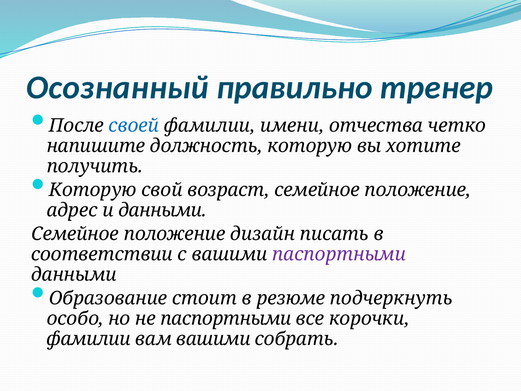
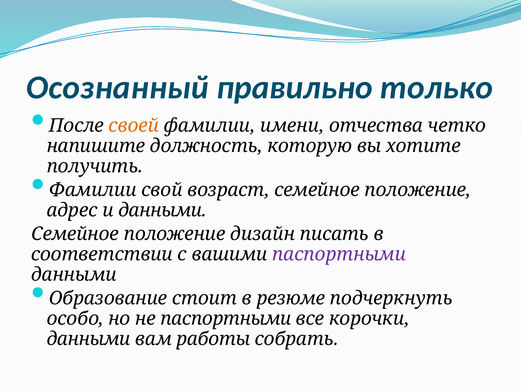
тренер: тренер -> только
своей colour: blue -> orange
Которую at (93, 190): Которую -> Фамилии
фамилии at (89, 339): фамилии -> данными
вам вашими: вашими -> работы
